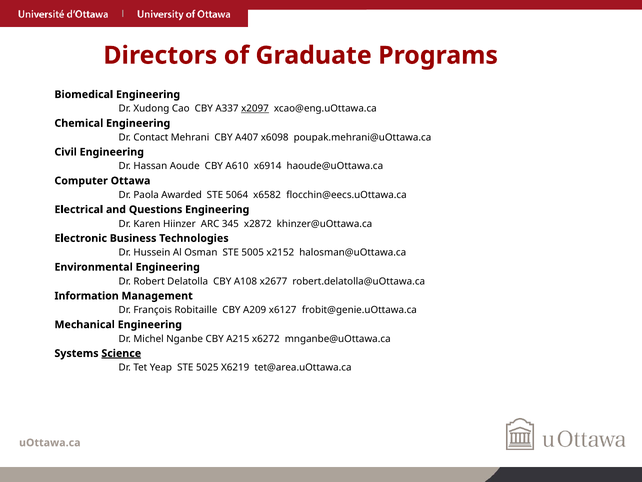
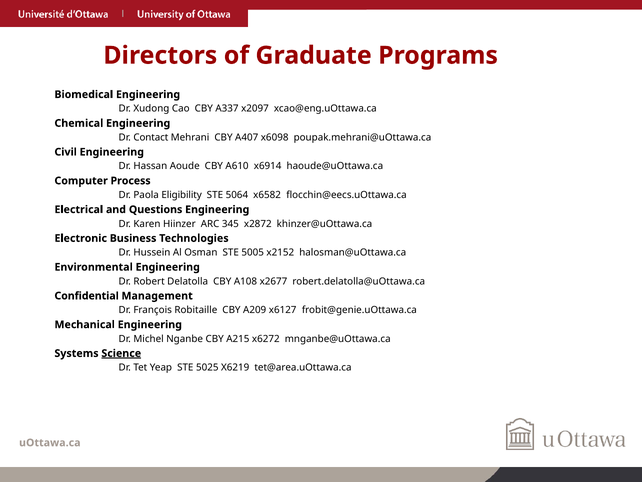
x2097 underline: present -> none
Ottawa: Ottawa -> Process
Awarded: Awarded -> Eligibility
Information: Information -> Confidential
